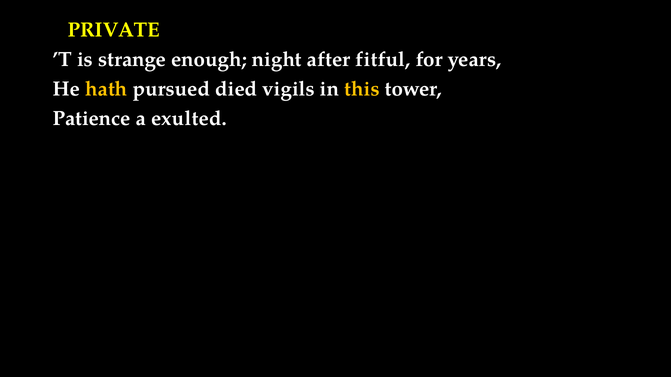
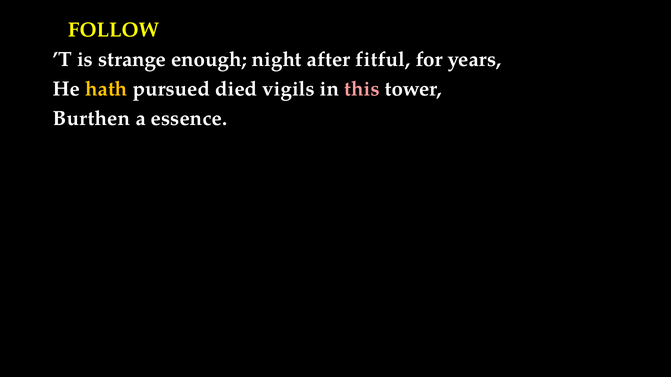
PRIVATE: PRIVATE -> FOLLOW
this colour: yellow -> pink
Patience: Patience -> Burthen
exulted: exulted -> essence
